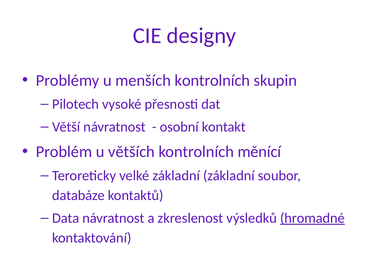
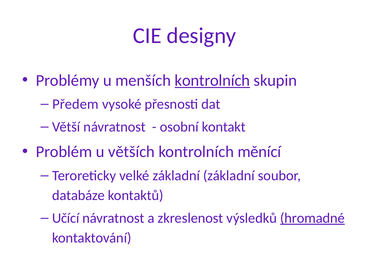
kontrolních at (212, 80) underline: none -> present
Pilotech: Pilotech -> Předem
Data: Data -> Učící
